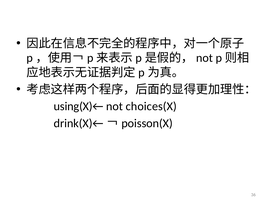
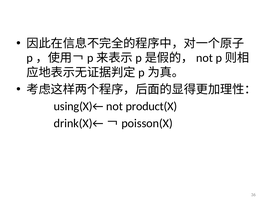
choices(X: choices(X -> product(X
